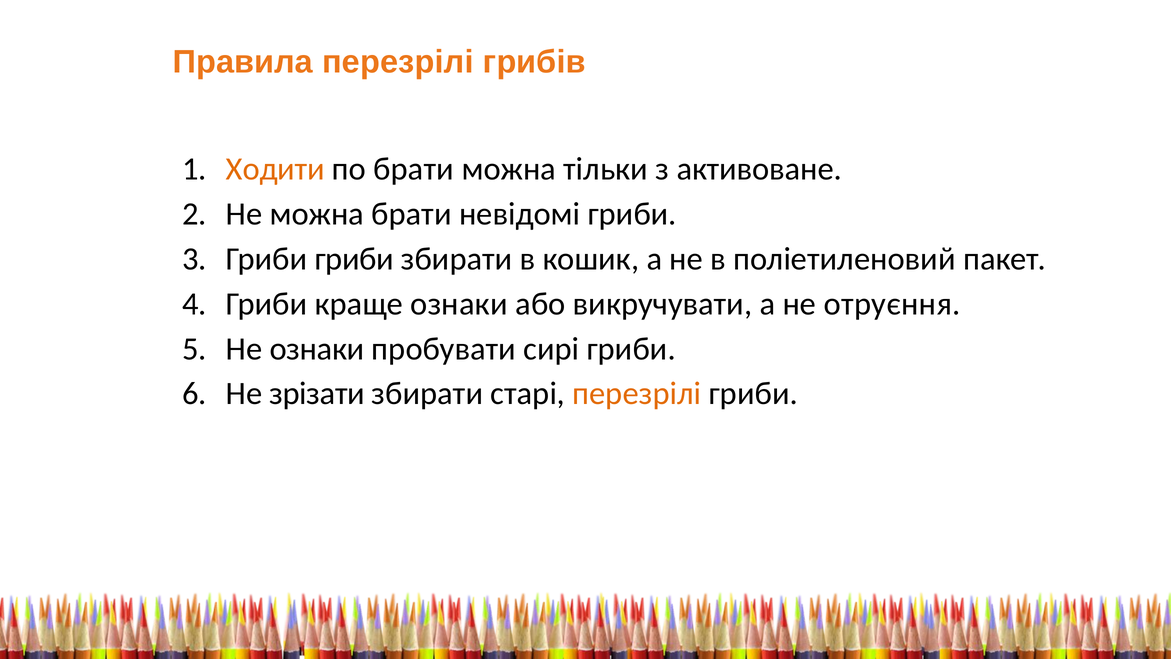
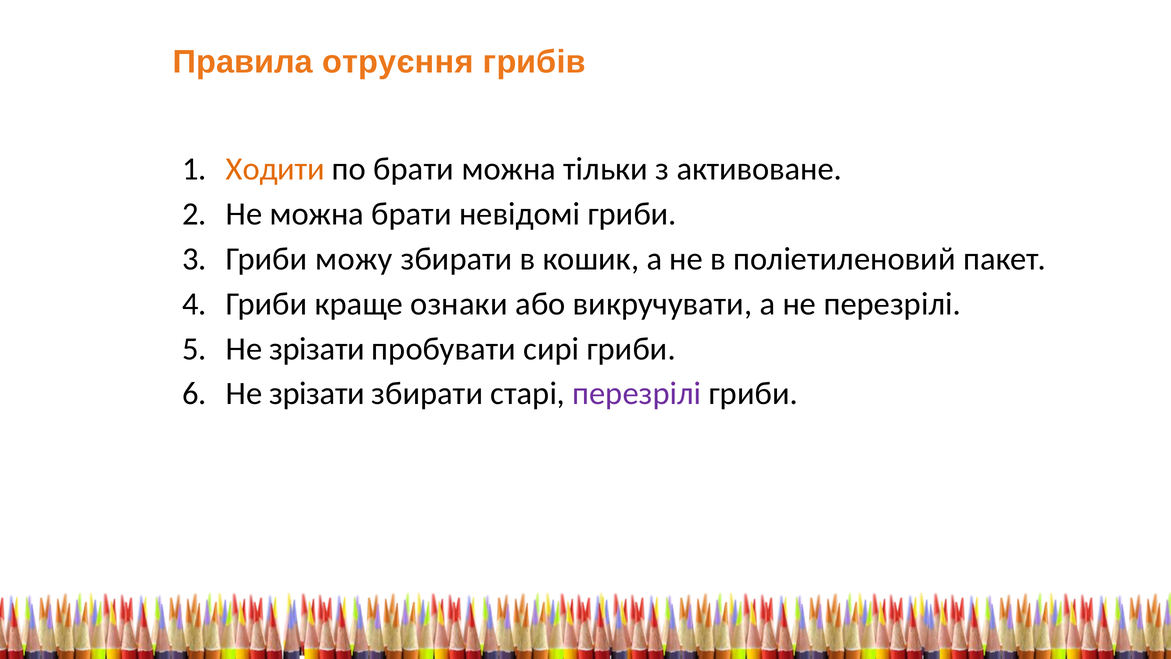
Правила перезрілі: перезрілі -> отруєння
Гриби гриби: гриби -> можу
не отруєння: отруєння -> перезрілі
ознаки at (317, 349): ознаки -> зрізати
перезрілі at (637, 394) colour: orange -> purple
